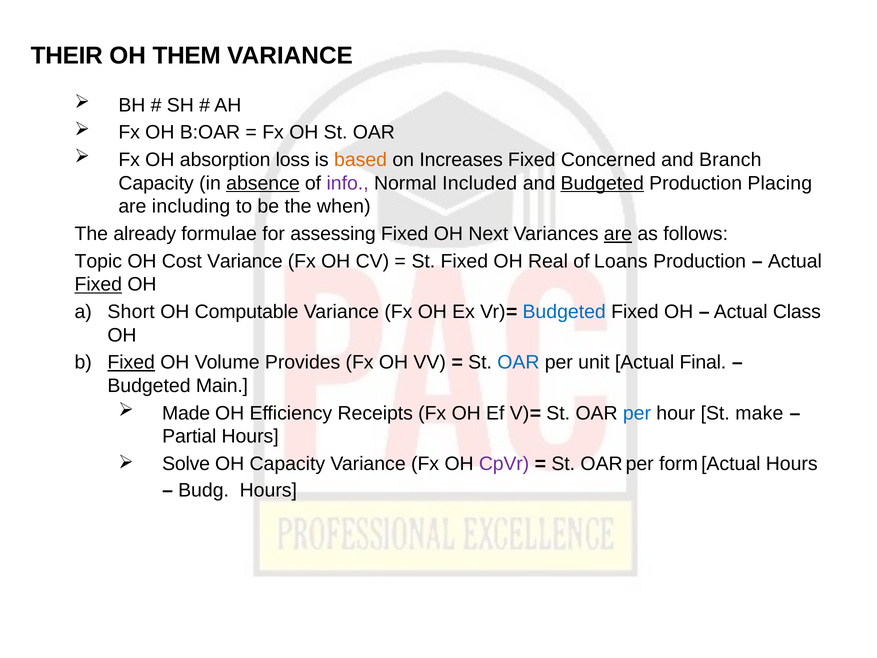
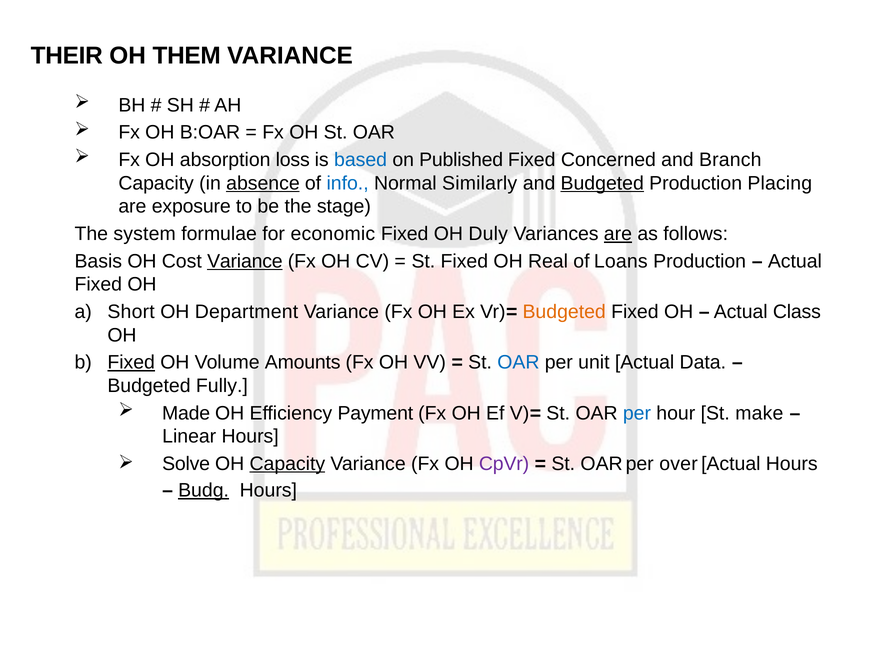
based colour: orange -> blue
Increases: Increases -> Published
info colour: purple -> blue
Included: Included -> Similarly
including: including -> exposure
when: when -> stage
already: already -> system
assessing: assessing -> economic
Next: Next -> Duly
Topic: Topic -> Basis
Variance at (245, 261) underline: none -> present
Fixed at (98, 284) underline: present -> none
Computable: Computable -> Department
Budgeted at (564, 312) colour: blue -> orange
Provides: Provides -> Amounts
Final: Final -> Data
Main: Main -> Fully
Receipts: Receipts -> Payment
Partial: Partial -> Linear
Capacity at (287, 464) underline: none -> present
form: form -> over
Budg underline: none -> present
